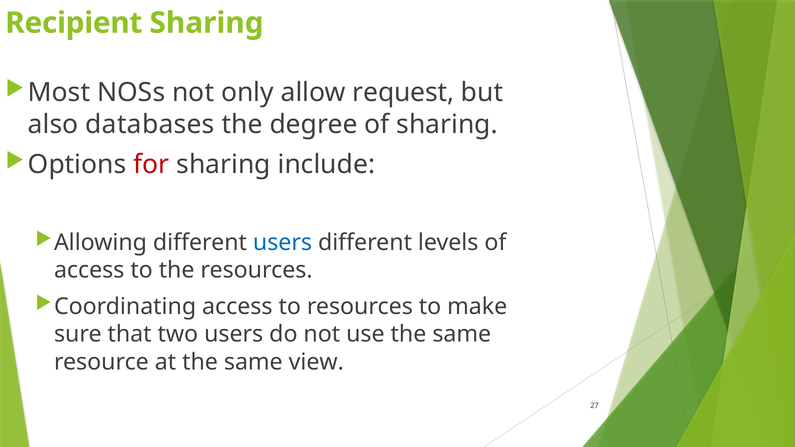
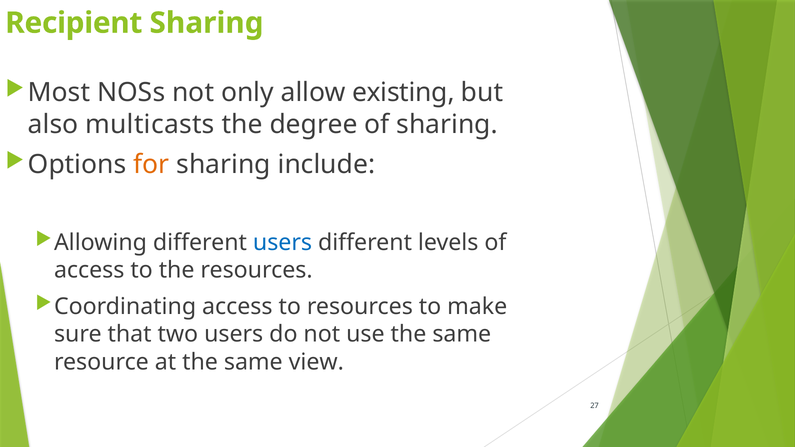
request: request -> existing
databases: databases -> multicasts
for colour: red -> orange
